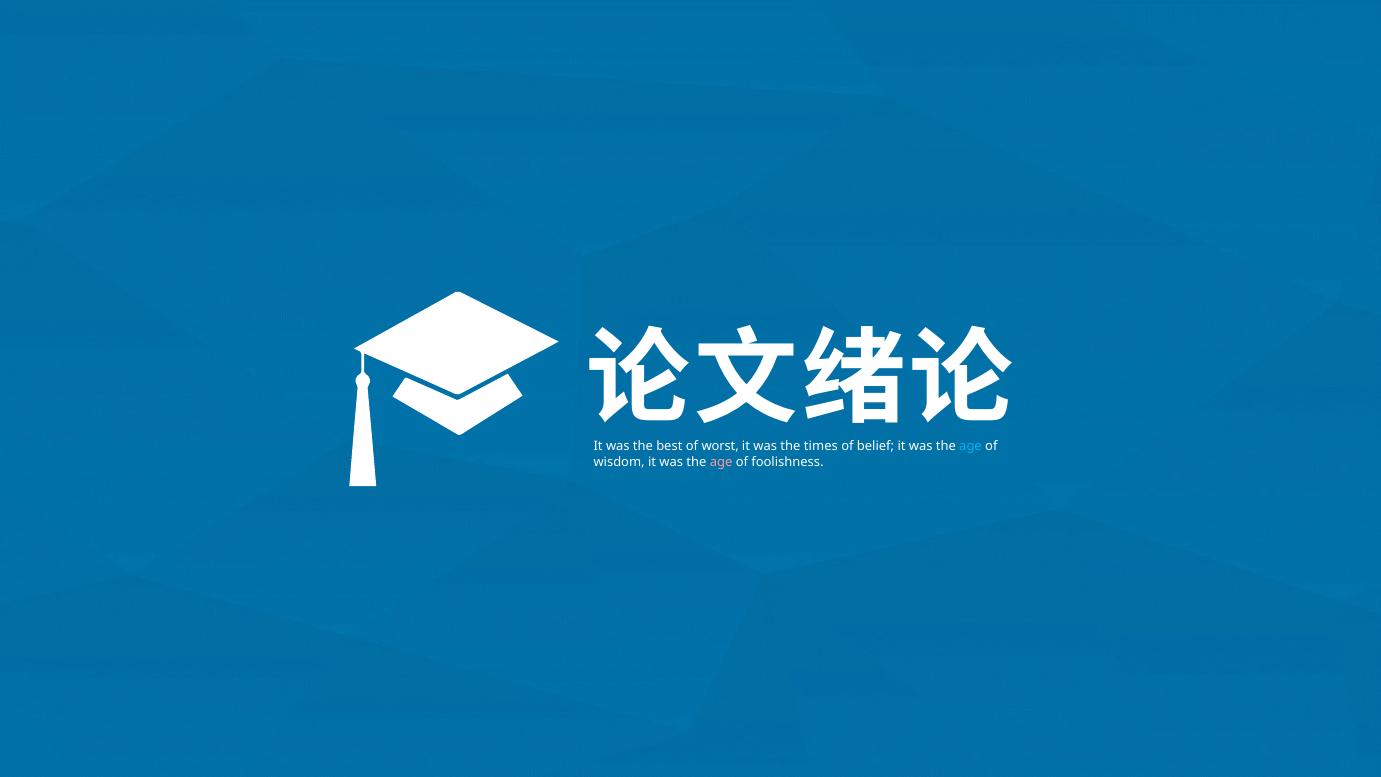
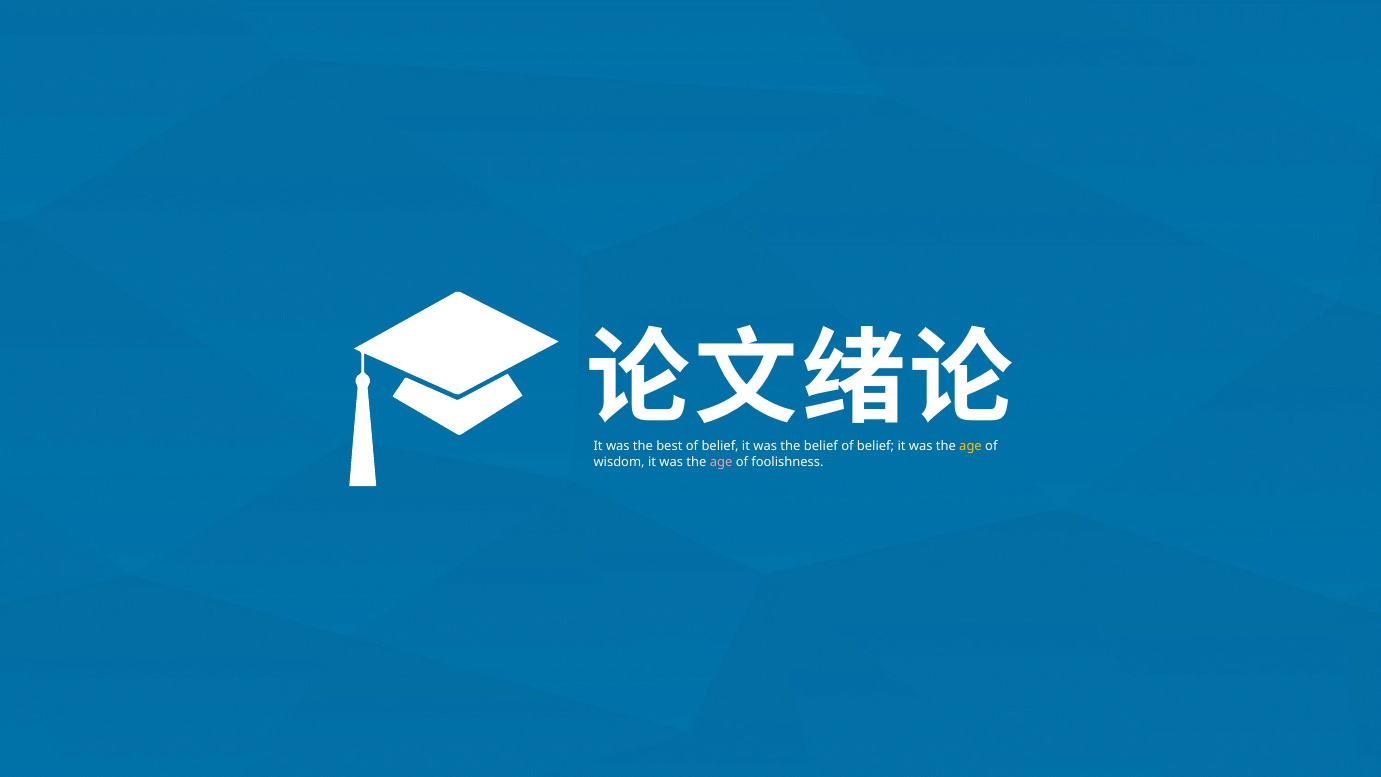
best of worst: worst -> belief
the times: times -> belief
age at (971, 446) colour: light blue -> yellow
